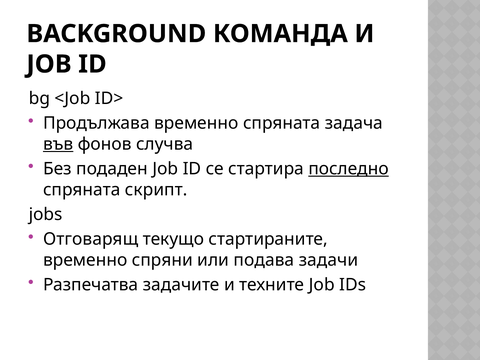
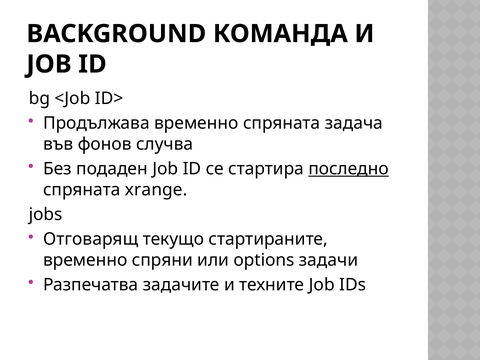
във underline: present -> none
скрипт: скрипт -> xrange
подава: подава -> options
